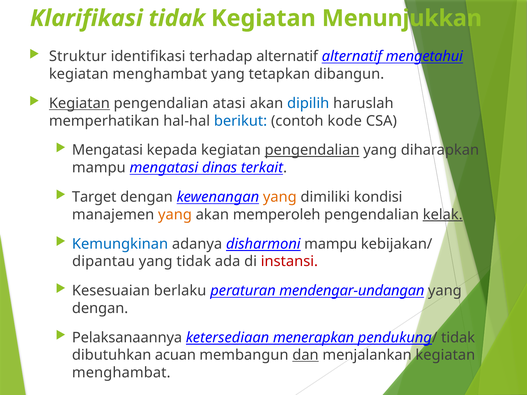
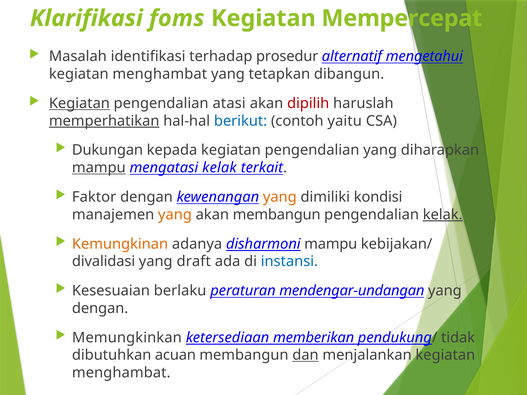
Klarifikasi tidak: tidak -> foms
Menunjukkan: Menunjukkan -> Mempercepat
Struktur: Struktur -> Masalah
terhadap alternatif: alternatif -> prosedur
dipilih colour: blue -> red
memperhatikan underline: none -> present
kode: kode -> yaitu
Mengatasi at (107, 150): Mengatasi -> Dukungan
pengendalian at (312, 150) underline: present -> none
mampu at (99, 168) underline: none -> present
mengatasi dinas: dinas -> kelak
Target: Target -> Faktor
akan memperoleh: memperoleh -> membangun
Kemungkinan colour: blue -> orange
dipantau: dipantau -> divalidasi
yang tidak: tidak -> draft
instansi colour: red -> blue
Pelaksanaannya: Pelaksanaannya -> Memungkinkan
menerapkan: menerapkan -> memberikan
